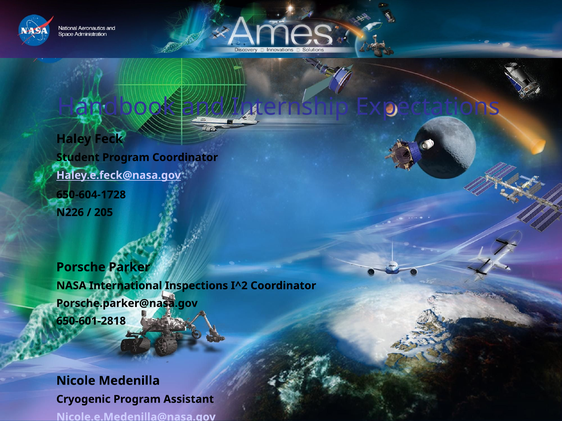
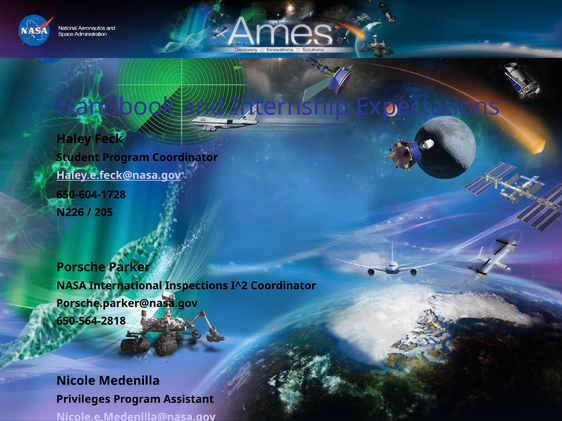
650-601-2818: 650-601-2818 -> 650-564-2818
Cryogenic: Cryogenic -> Privileges
